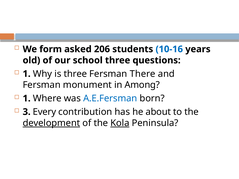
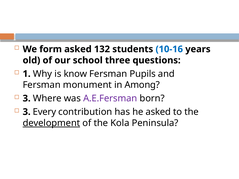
206: 206 -> 132
is three: three -> know
There: There -> Pupils
1 at (27, 99): 1 -> 3
A.E.Fersman colour: blue -> purple
he about: about -> asked
Kola underline: present -> none
